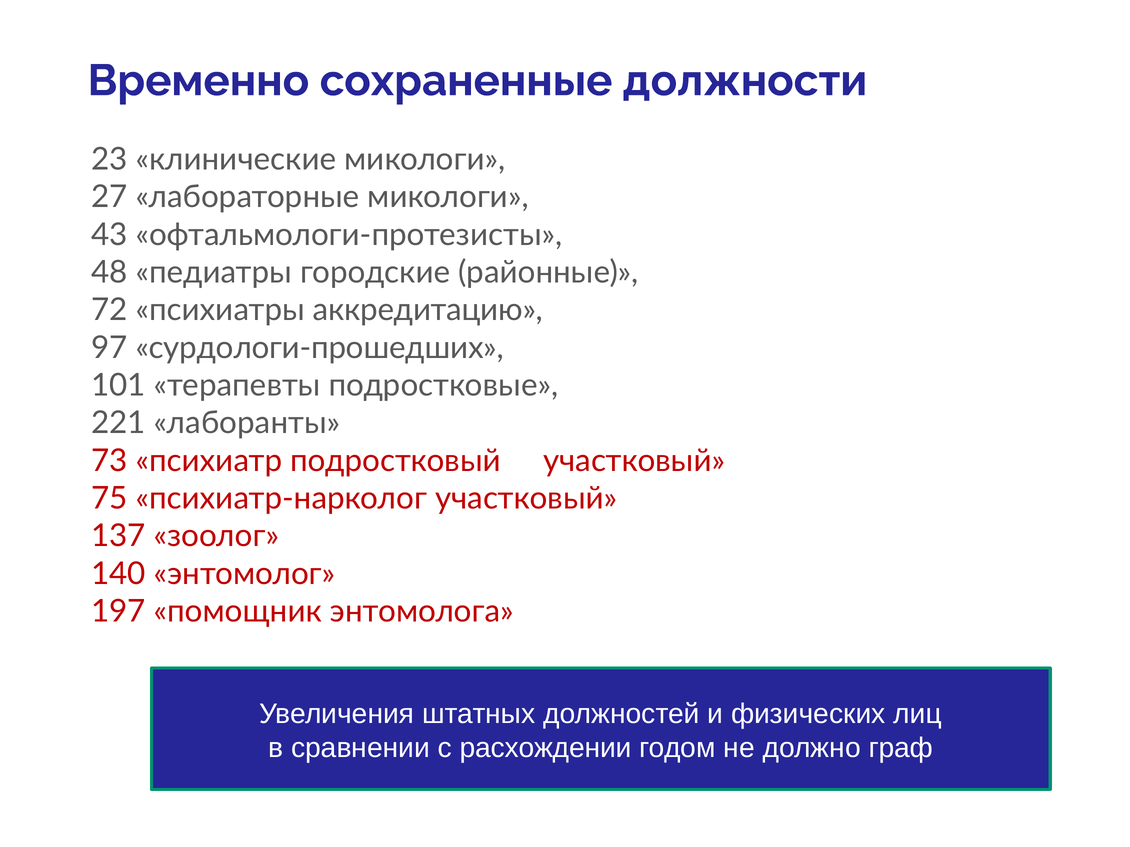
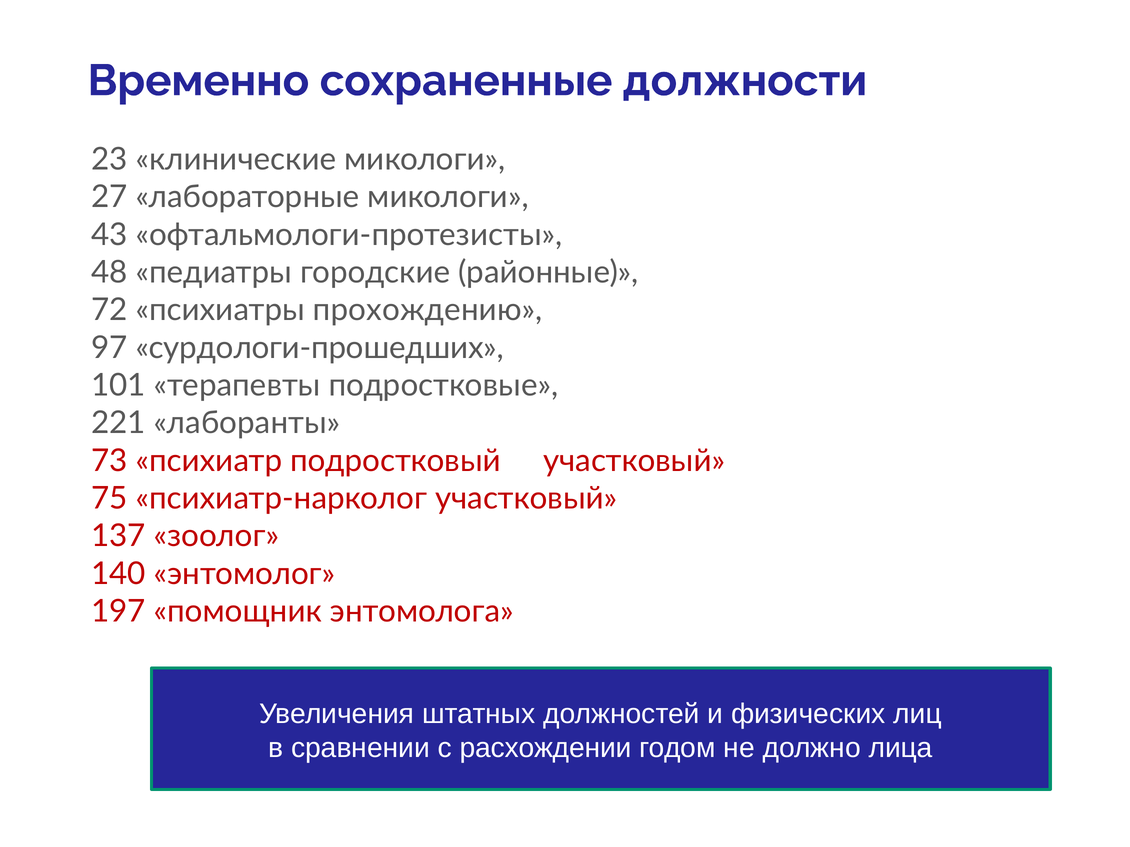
аккредитацию: аккредитацию -> прохождению
граф: граф -> лица
